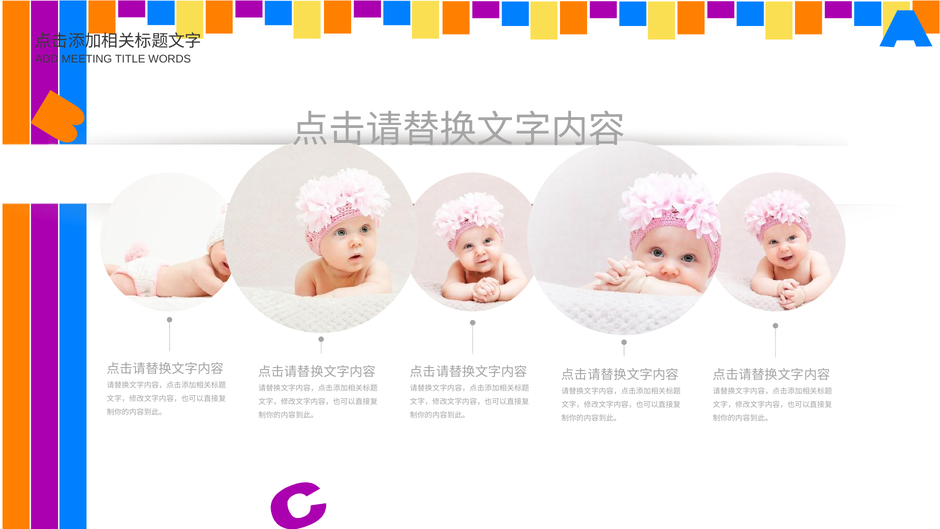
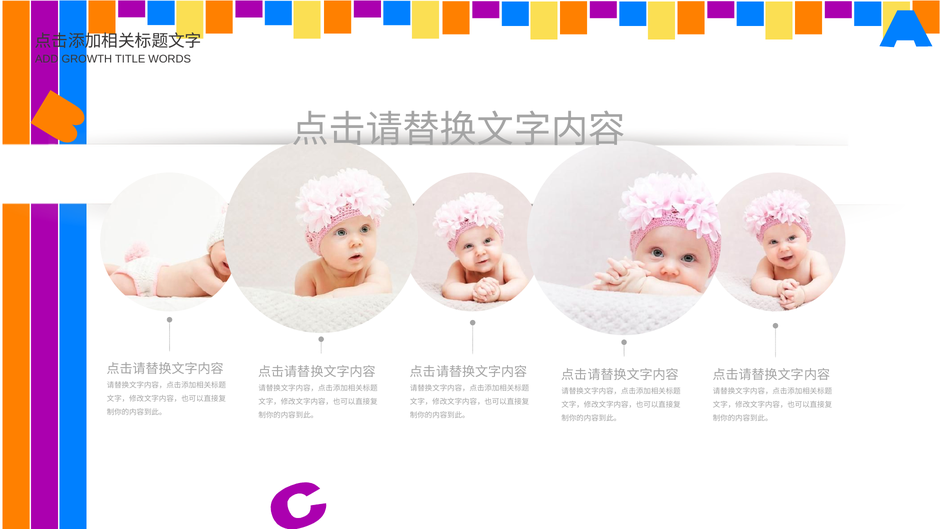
MEETING: MEETING -> GROWTH
